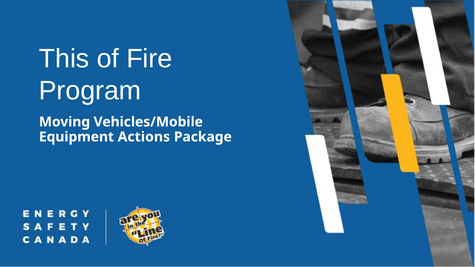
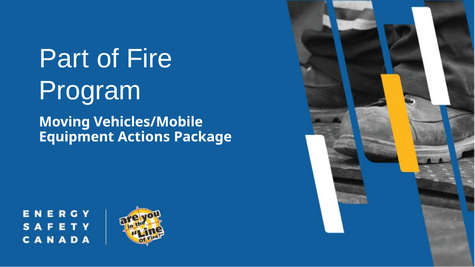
This: This -> Part
